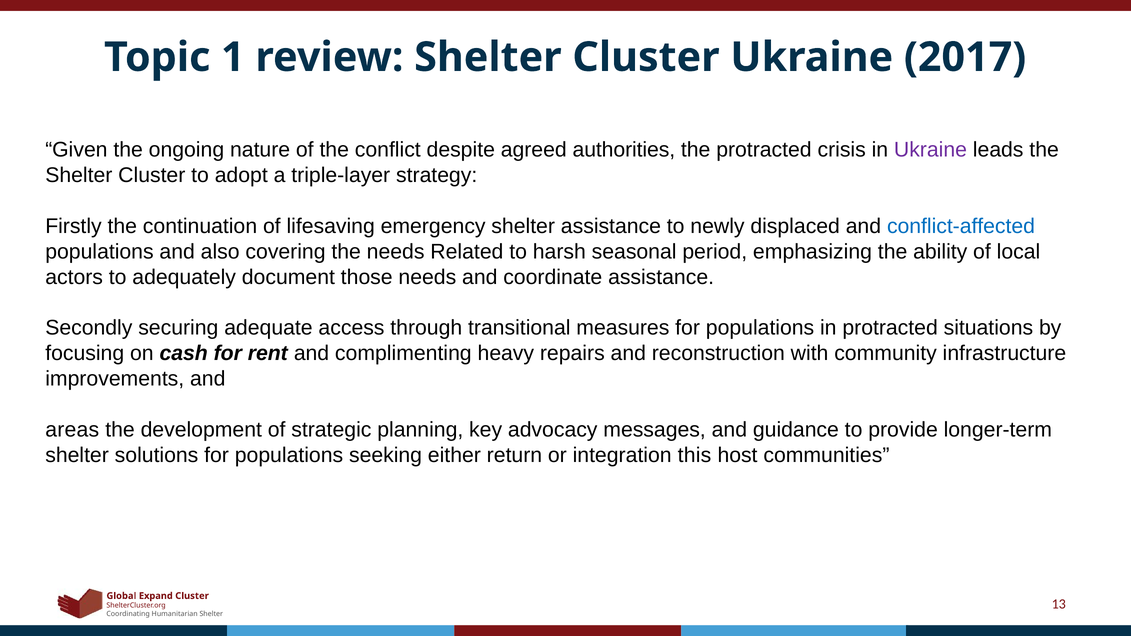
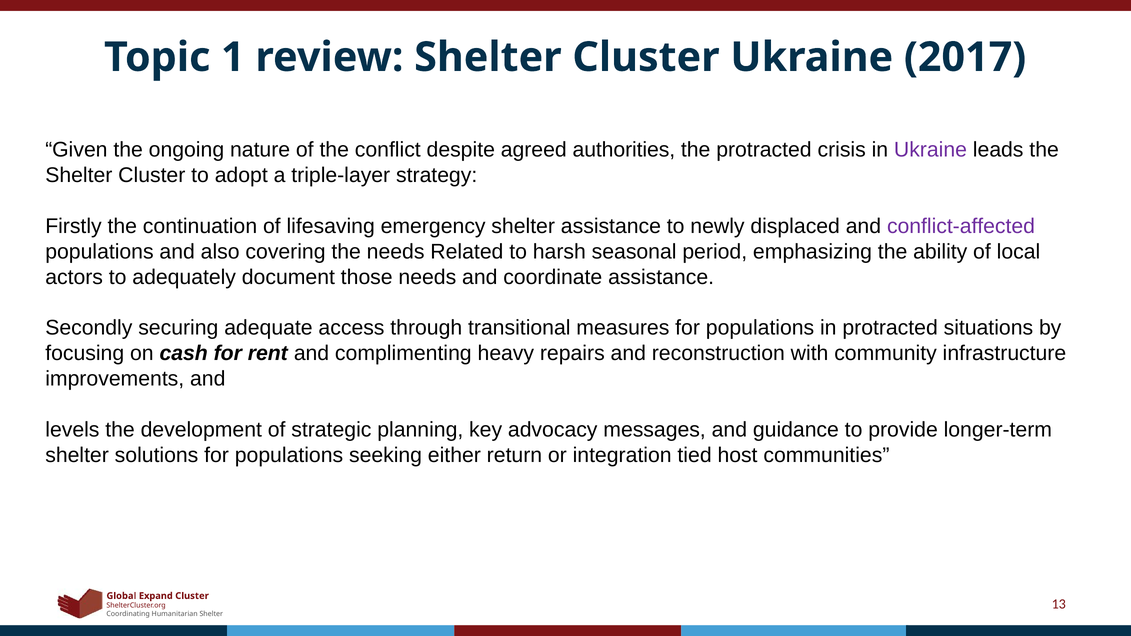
conflict-affected colour: blue -> purple
areas: areas -> levels
this: this -> tied
